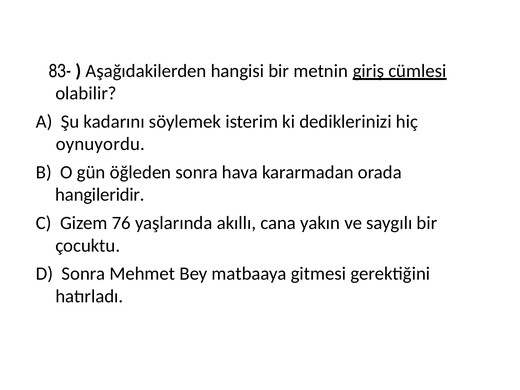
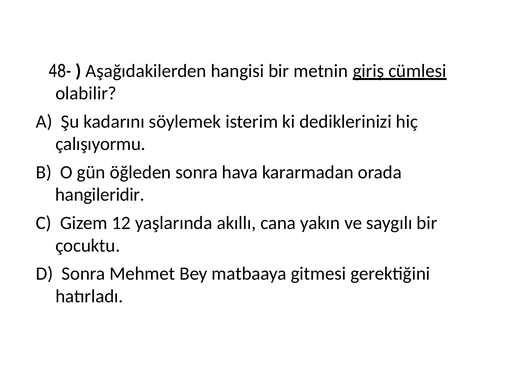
83-: 83- -> 48-
oynuyordu: oynuyordu -> çalışıyormu
76: 76 -> 12
